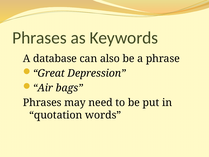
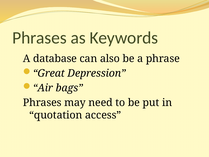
words: words -> access
